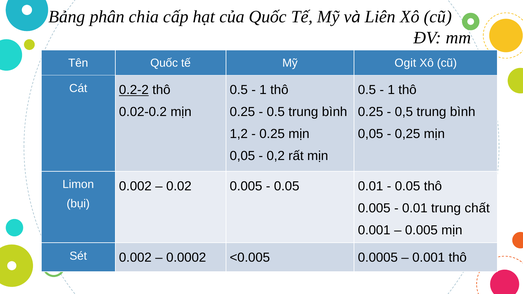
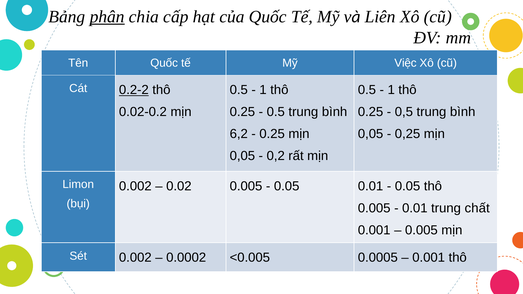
phân underline: none -> present
Ogit: Ogit -> Việc
1,2: 1,2 -> 6,2
